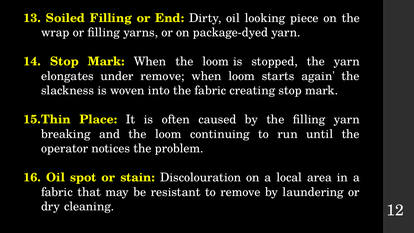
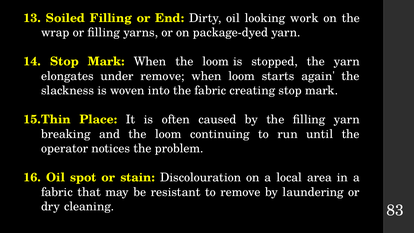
piece: piece -> work
12: 12 -> 83
